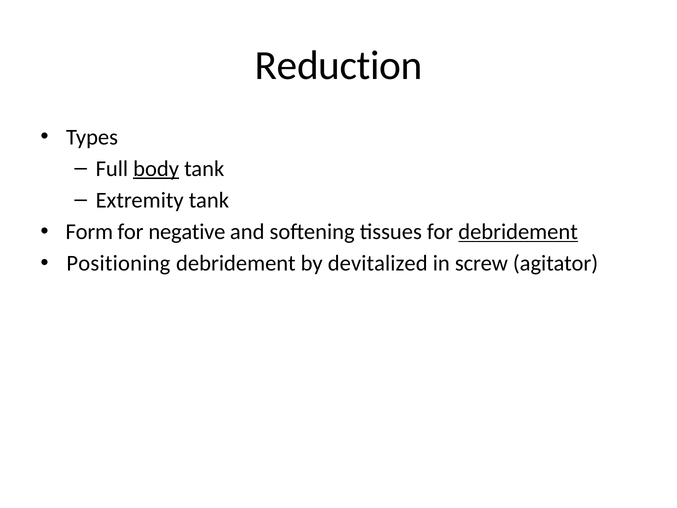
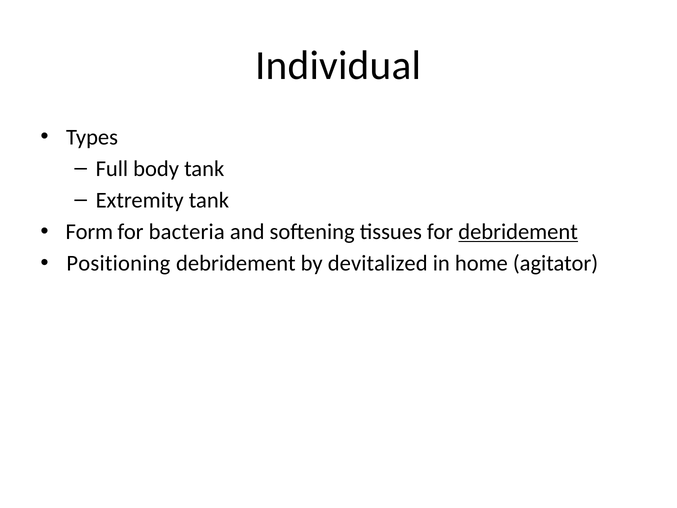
Reduction: Reduction -> Individual
body underline: present -> none
negative: negative -> bacteria
screw: screw -> home
